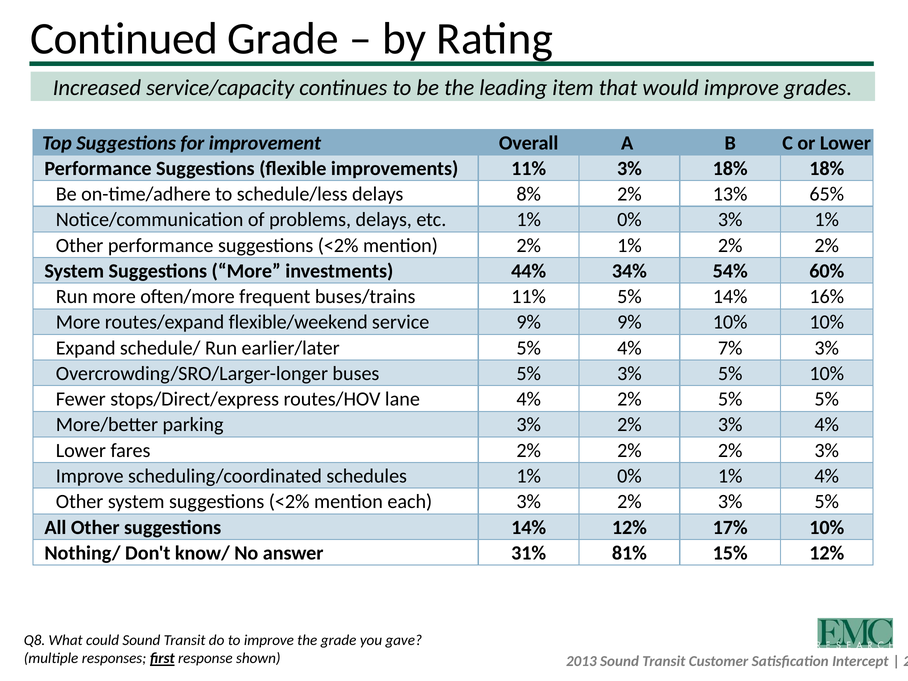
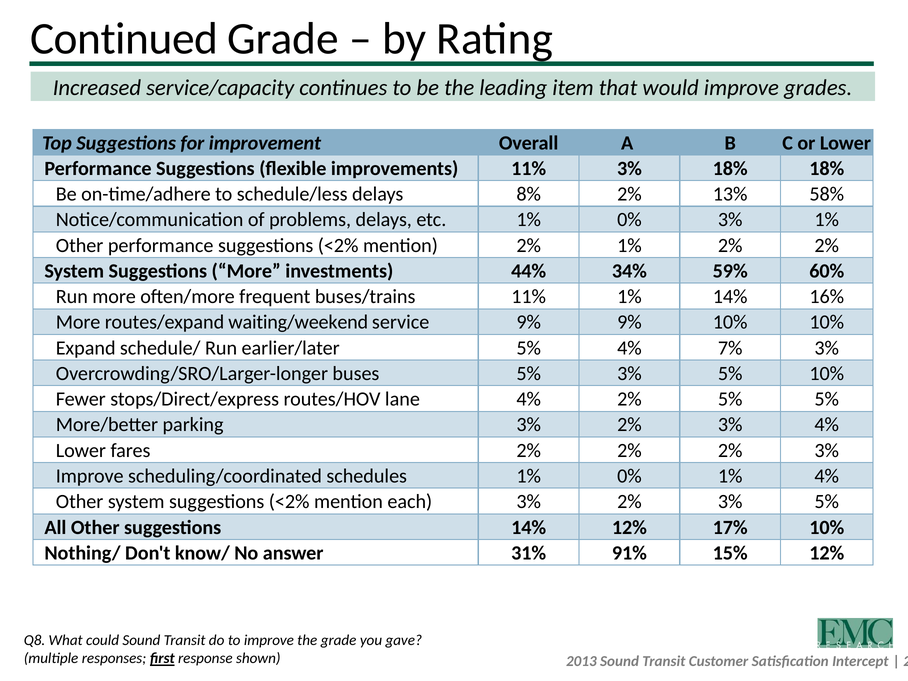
65%: 65% -> 58%
54%: 54% -> 59%
11% 5%: 5% -> 1%
flexible/weekend: flexible/weekend -> waiting/weekend
81%: 81% -> 91%
